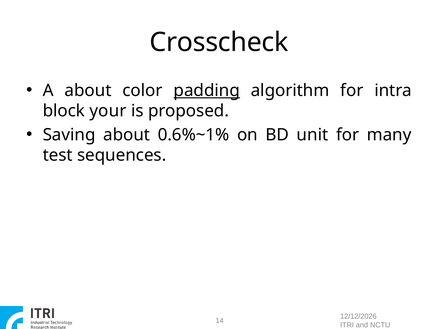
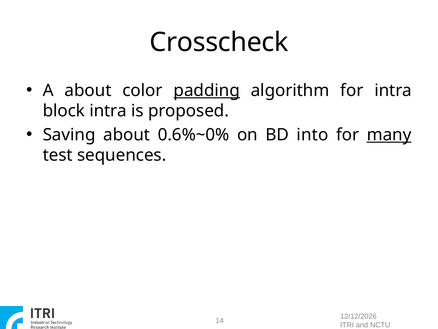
block your: your -> intra
0.6%~1%: 0.6%~1% -> 0.6%~0%
unit: unit -> into
many underline: none -> present
